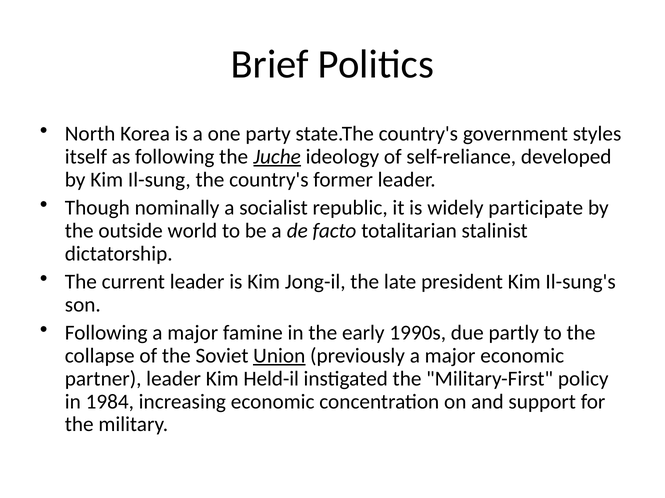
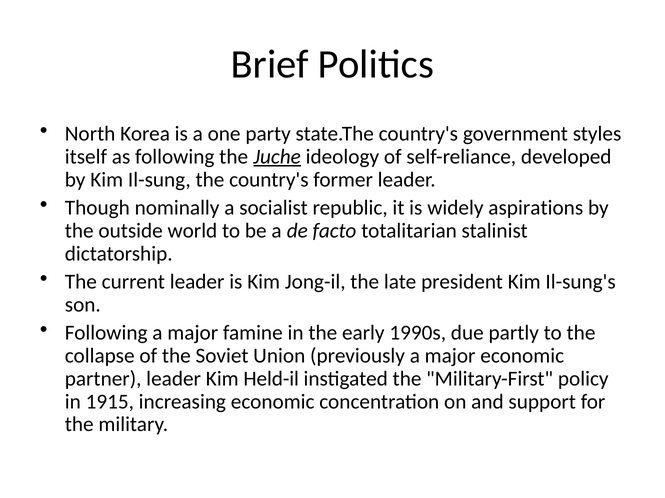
participate: participate -> aspirations
Union underline: present -> none
1984: 1984 -> 1915
